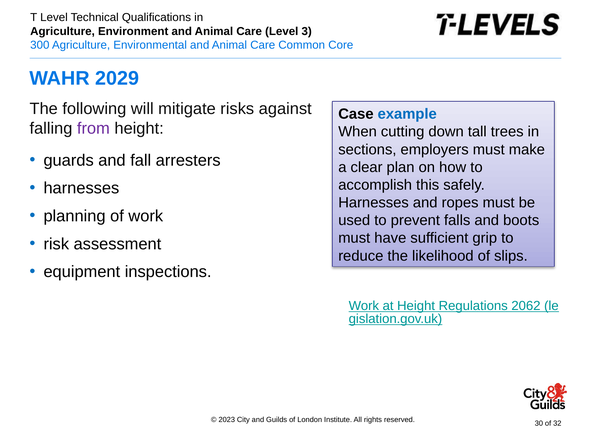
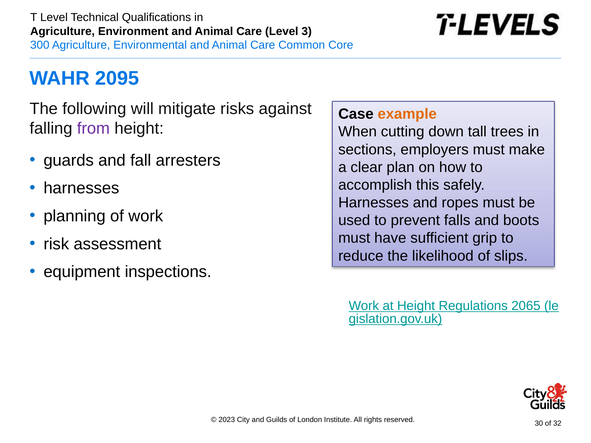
2029: 2029 -> 2095
example colour: blue -> orange
2062: 2062 -> 2065
